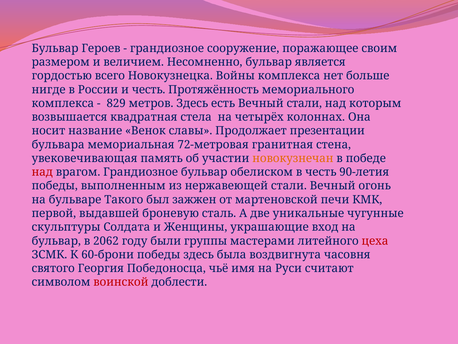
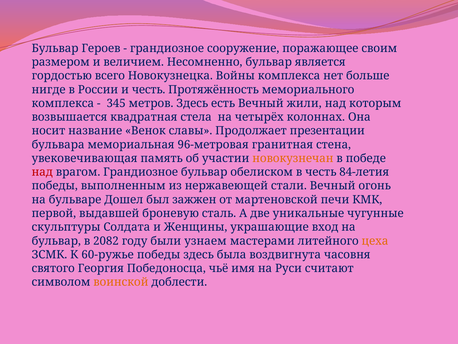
829: 829 -> 345
Вечный стали: стали -> жили
72-метровая: 72-метровая -> 96-метровая
90-летия: 90-летия -> 84-летия
Такого: Такого -> Дошел
2062: 2062 -> 2082
группы: группы -> узнаем
цеха colour: red -> orange
60-брони: 60-брони -> 60-ружье
воинской colour: red -> orange
